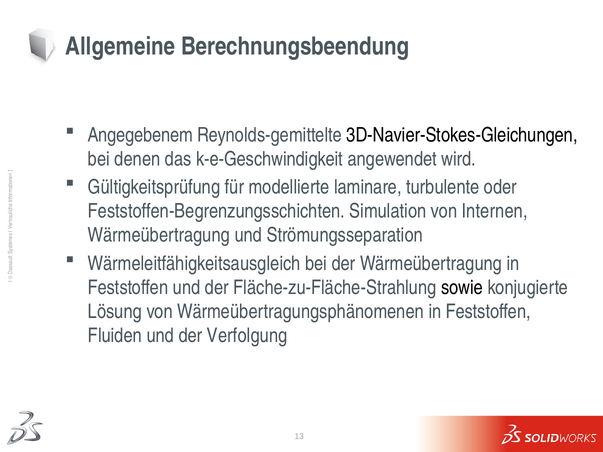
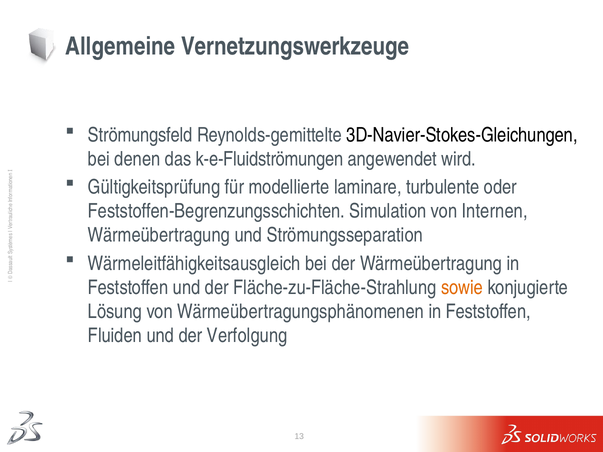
Berechnungsbeendung: Berechnungsbeendung -> Vernetzungswerkzeuge
Angegebenem: Angegebenem -> Strömungsfeld
k-e-Geschwindigkeit: k-e-Geschwindigkeit -> k-e-Fluidströmungen
sowie colour: black -> orange
